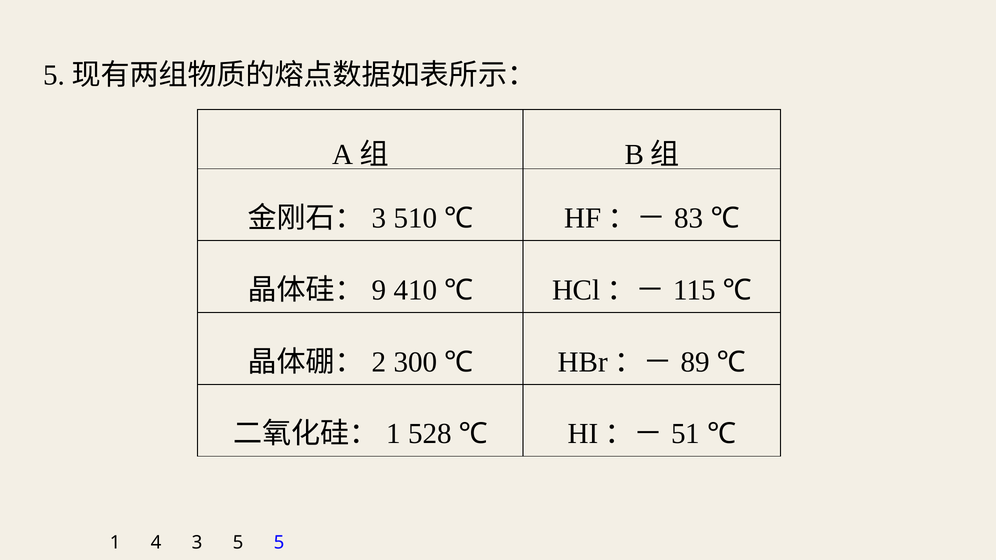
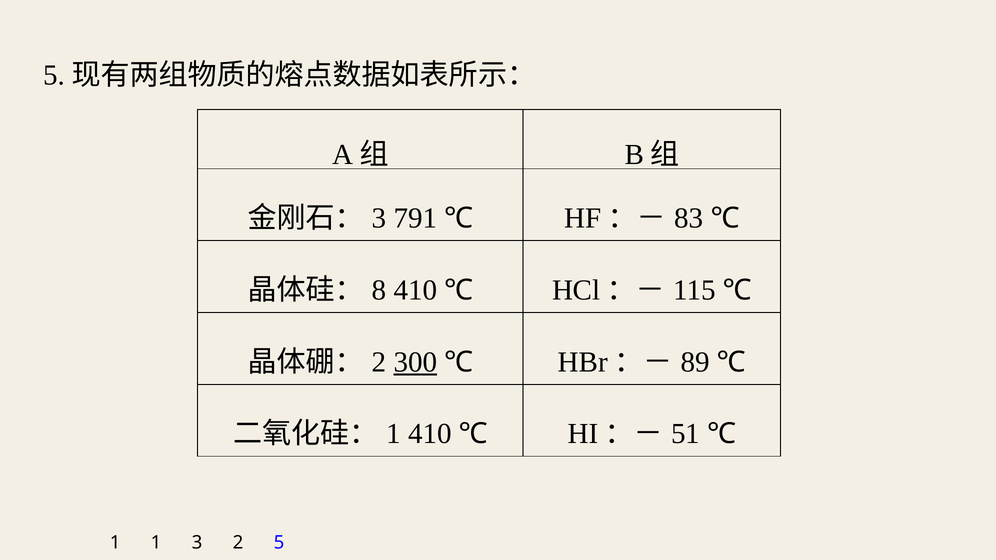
510: 510 -> 791
9: 9 -> 8
300 underline: none -> present
1 528: 528 -> 410
1 4: 4 -> 1
3 5: 5 -> 2
